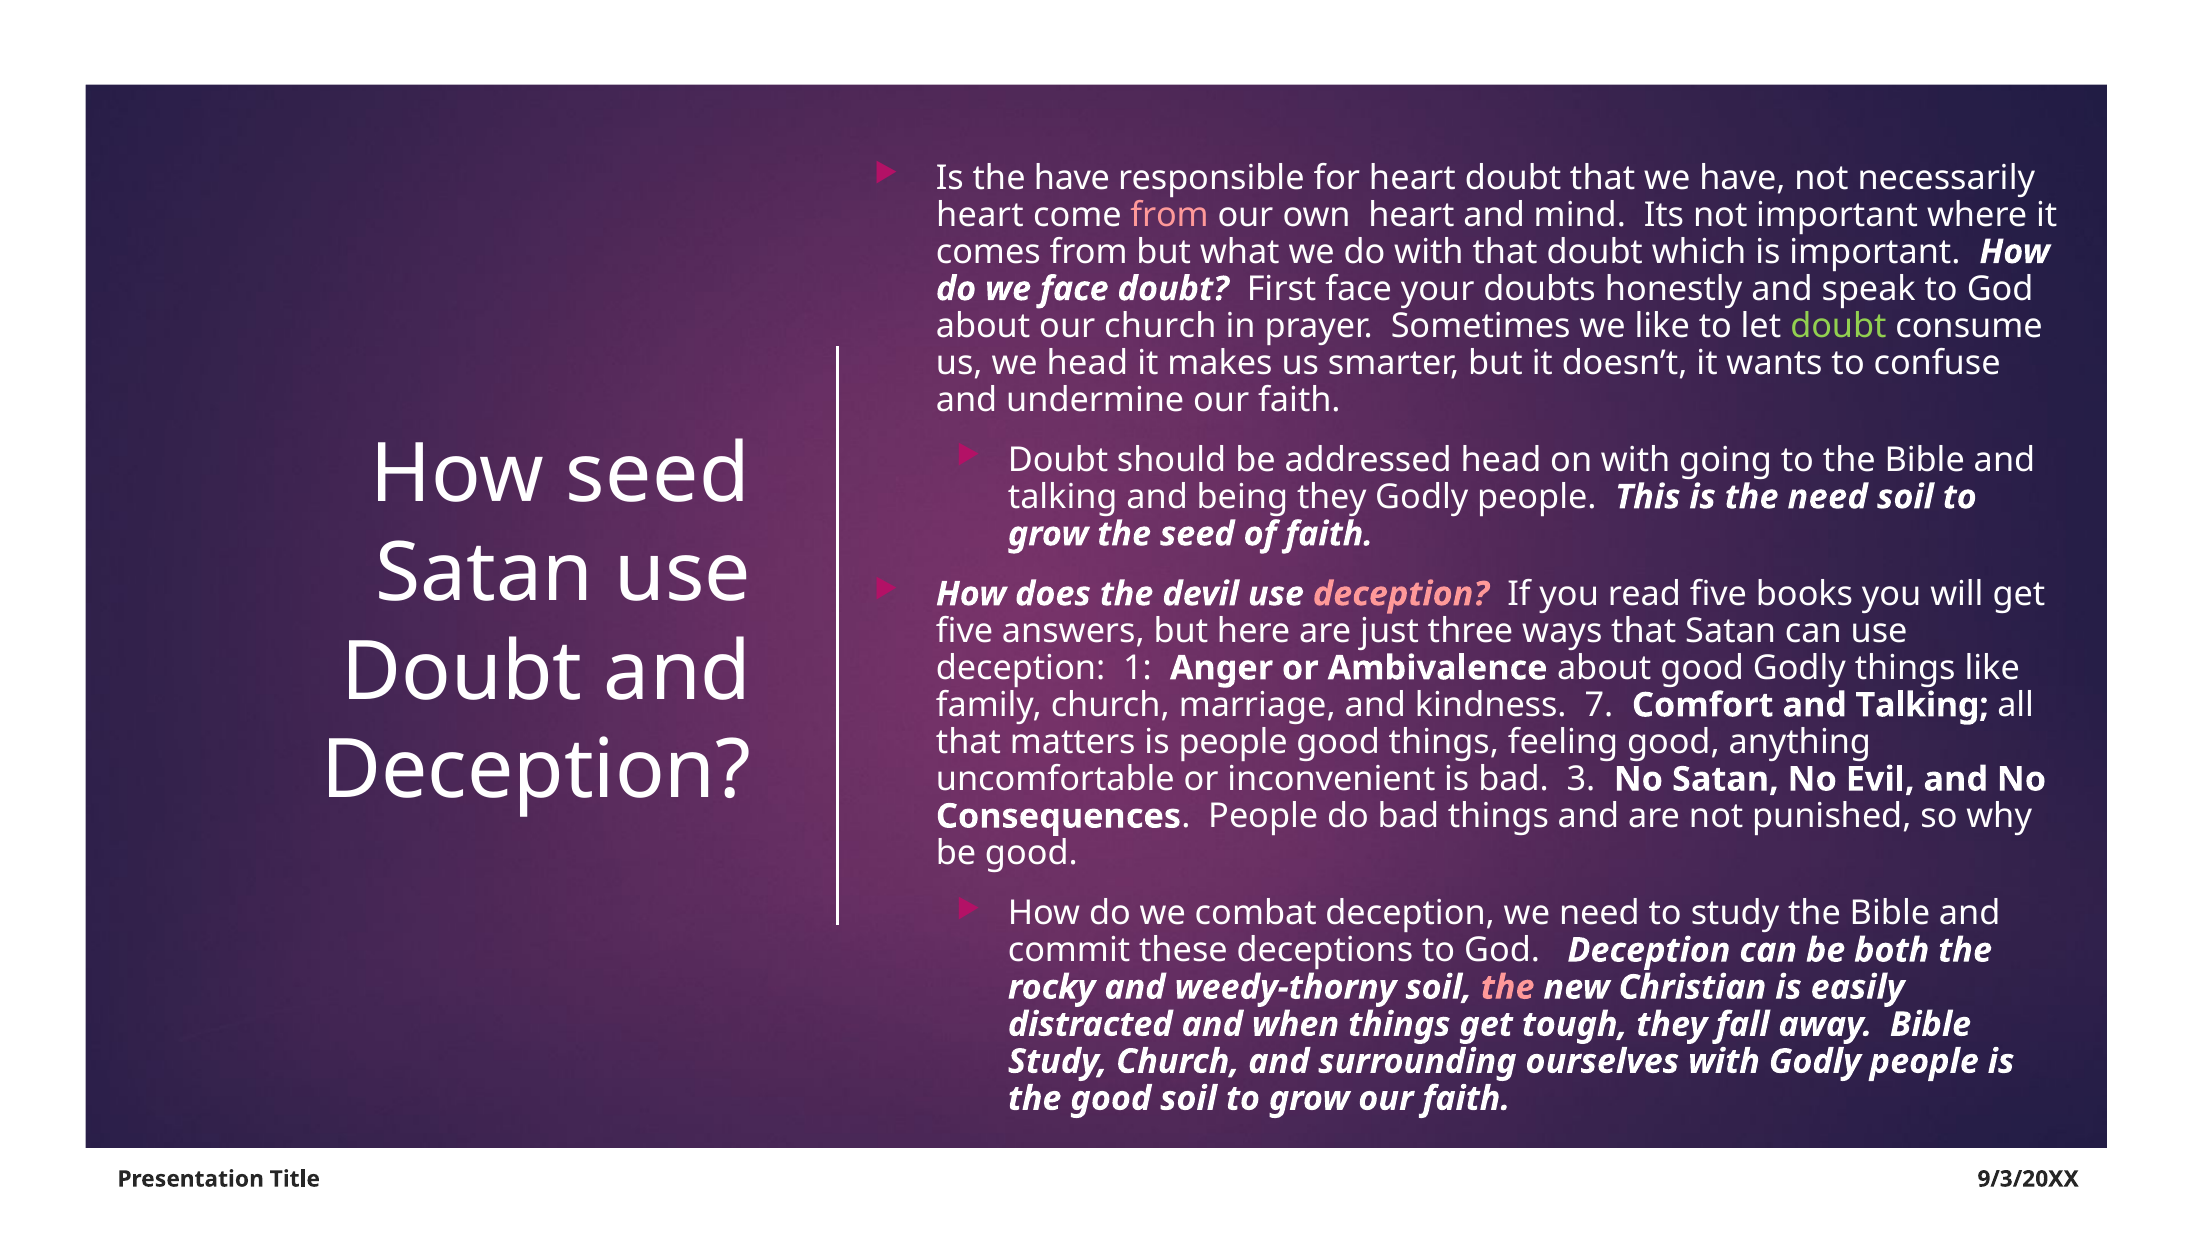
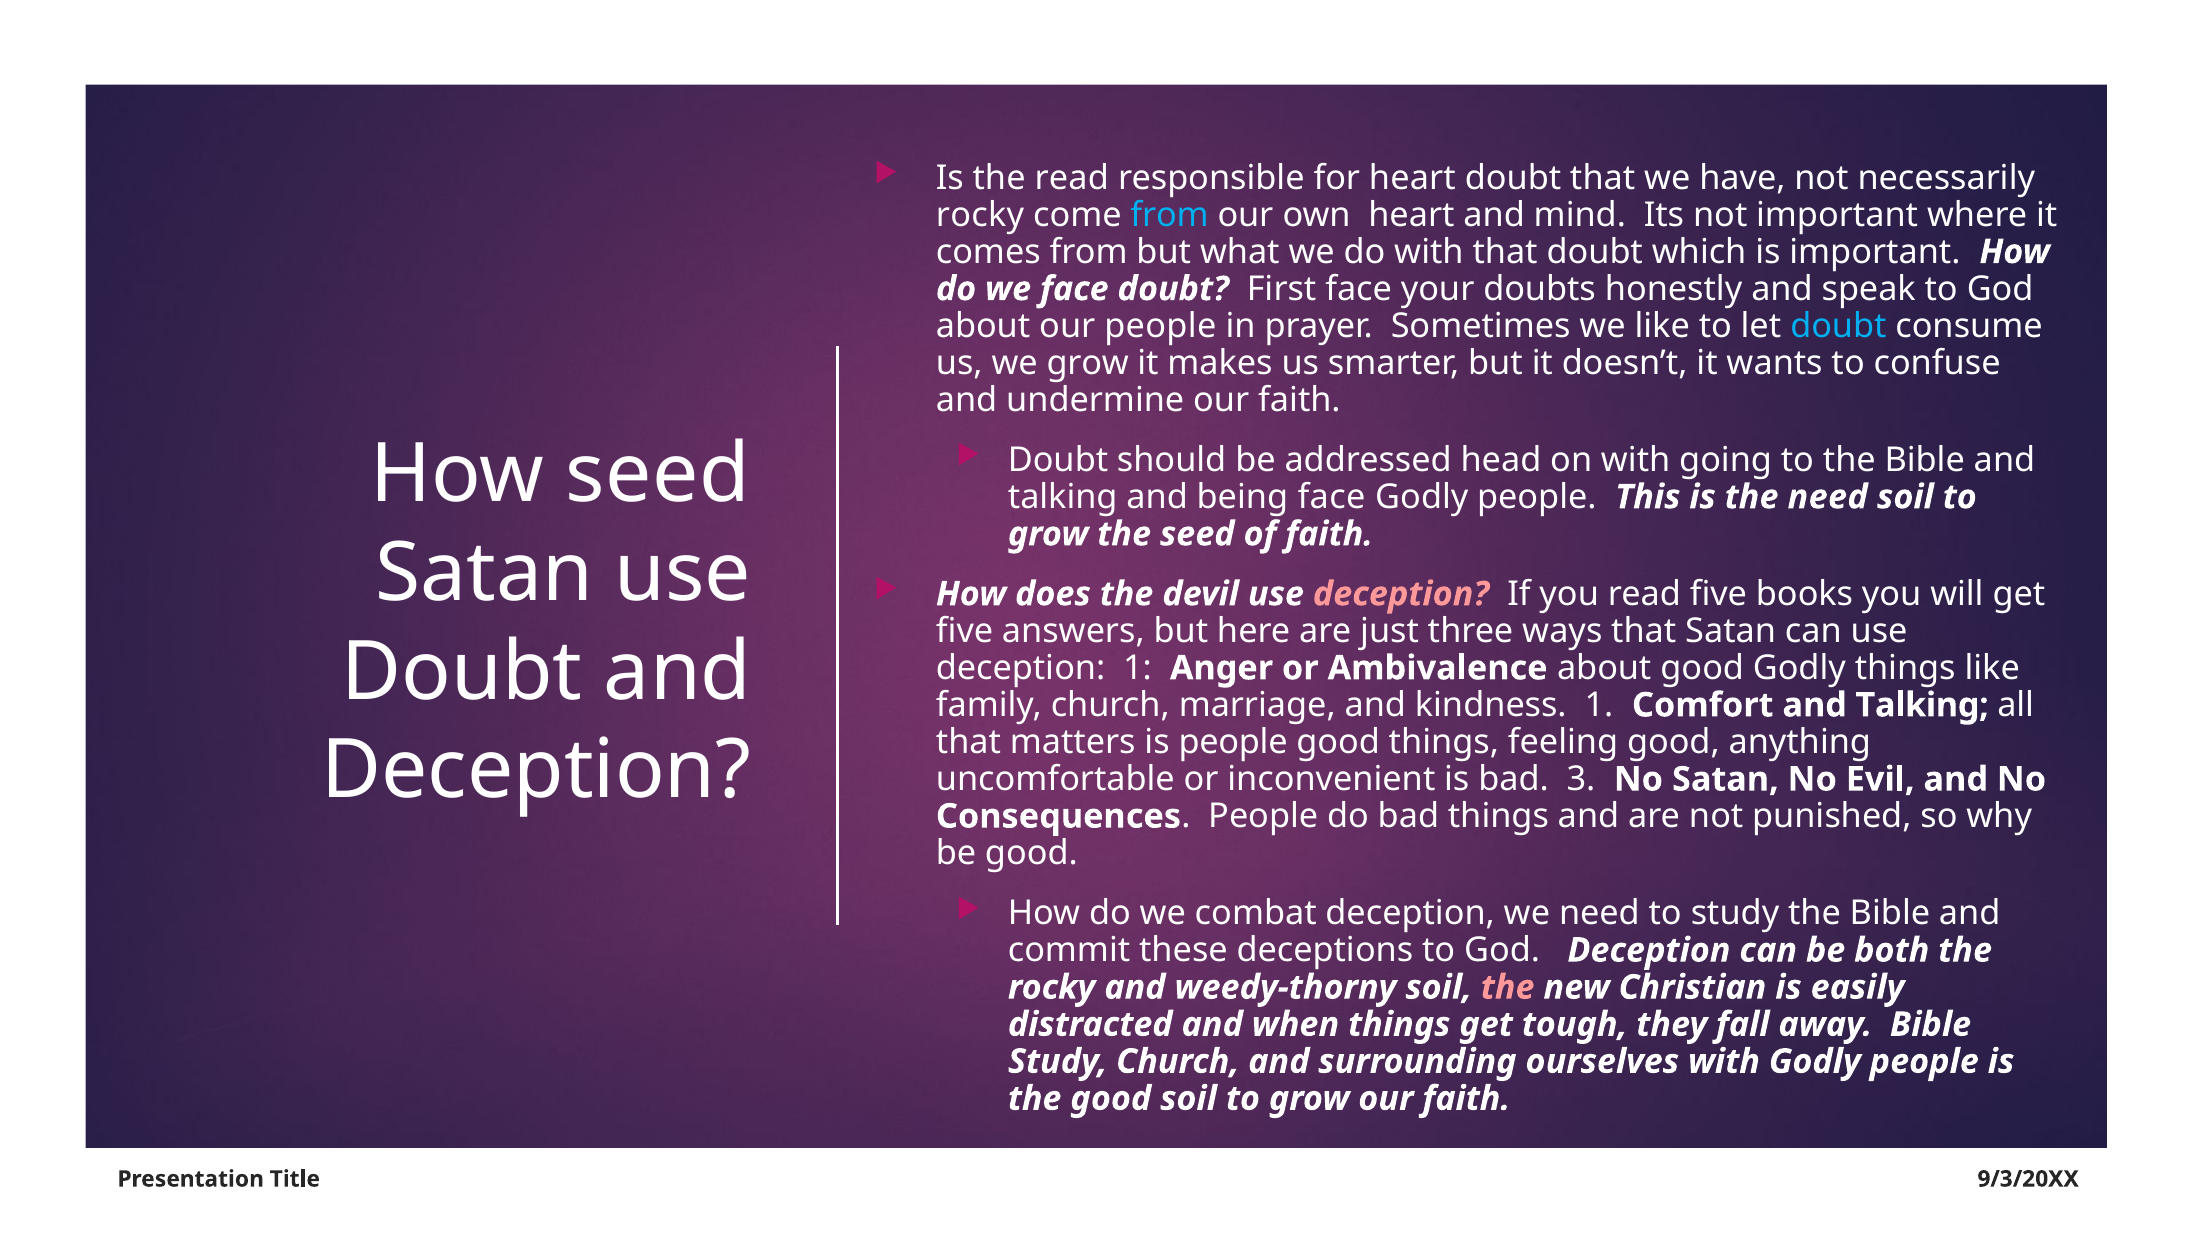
the have: have -> read
heart at (980, 215): heart -> rocky
from at (1170, 215) colour: pink -> light blue
our church: church -> people
doubt at (1838, 326) colour: light green -> light blue
we head: head -> grow
being they: they -> face
kindness 7: 7 -> 1
